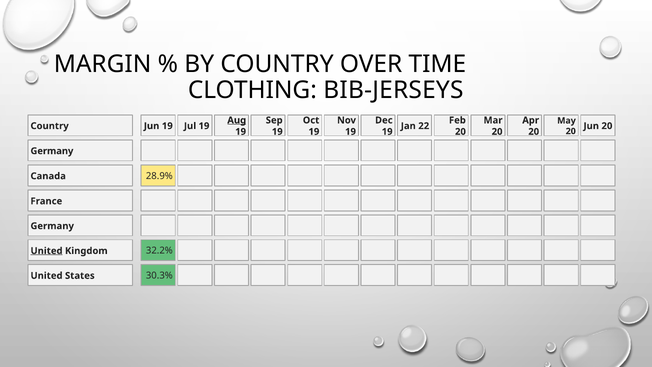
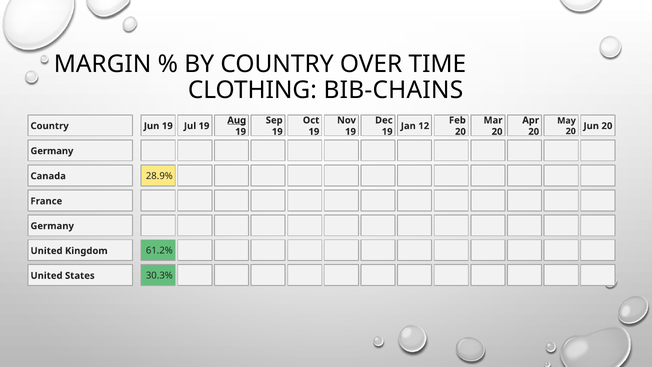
BIB-JERSEYS: BIB-JERSEYS -> BIB-CHAINS
22: 22 -> 12
32.2%: 32.2% -> 61.2%
United at (47, 251) underline: present -> none
